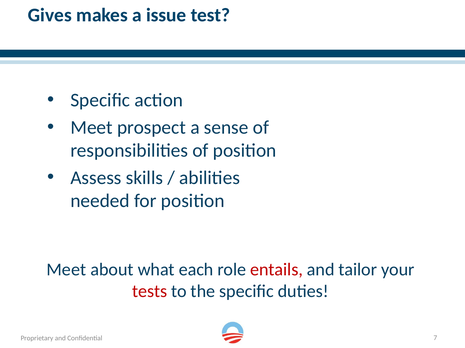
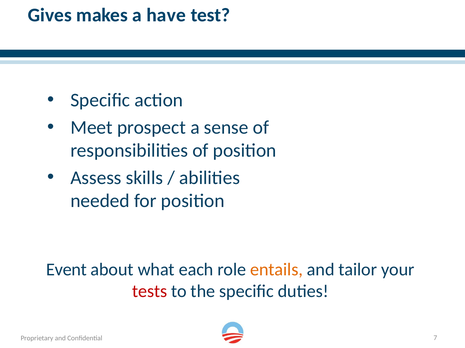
issue: issue -> have
Meet at (66, 270): Meet -> Event
entails colour: red -> orange
